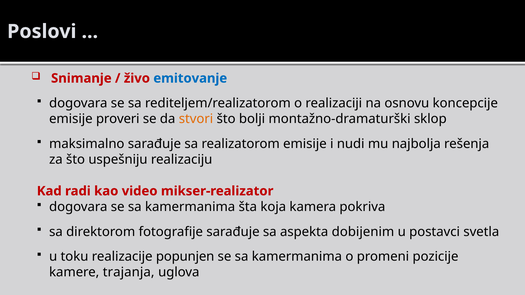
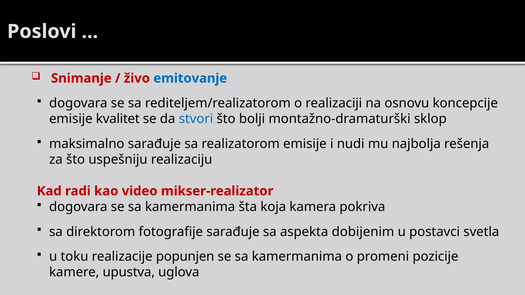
proveri: proveri -> kvalitet
stvori colour: orange -> blue
trajanja: trajanja -> upustva
